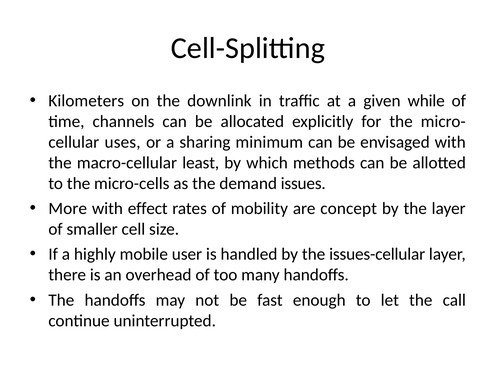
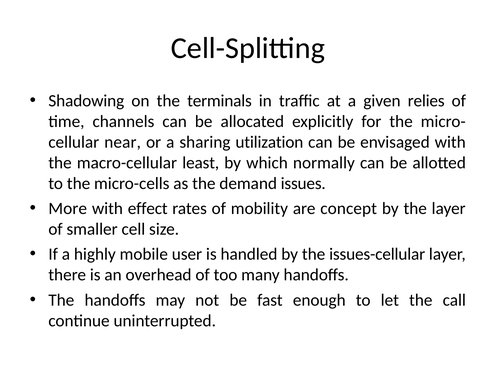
Kilometers: Kilometers -> Shadowing
downlink: downlink -> terminals
while: while -> relies
uses: uses -> near
minimum: minimum -> utilization
methods: methods -> normally
